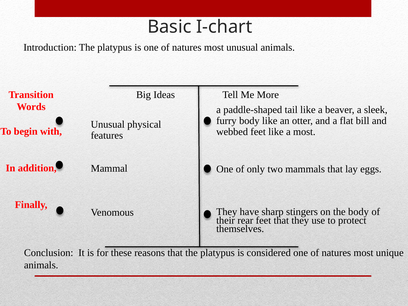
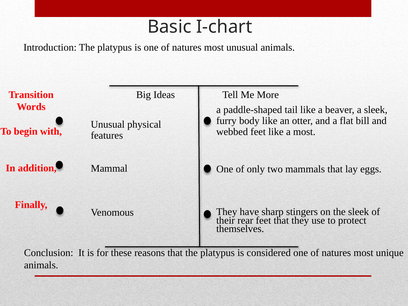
the body: body -> sleek
